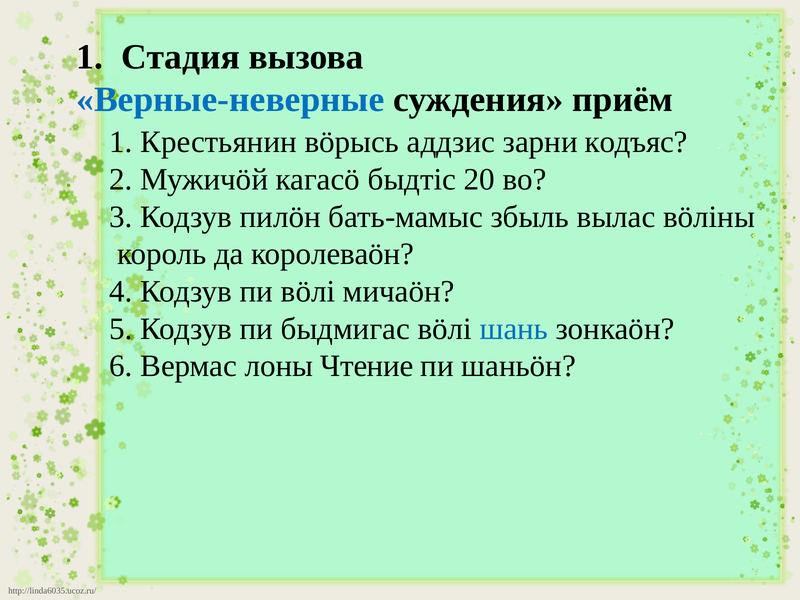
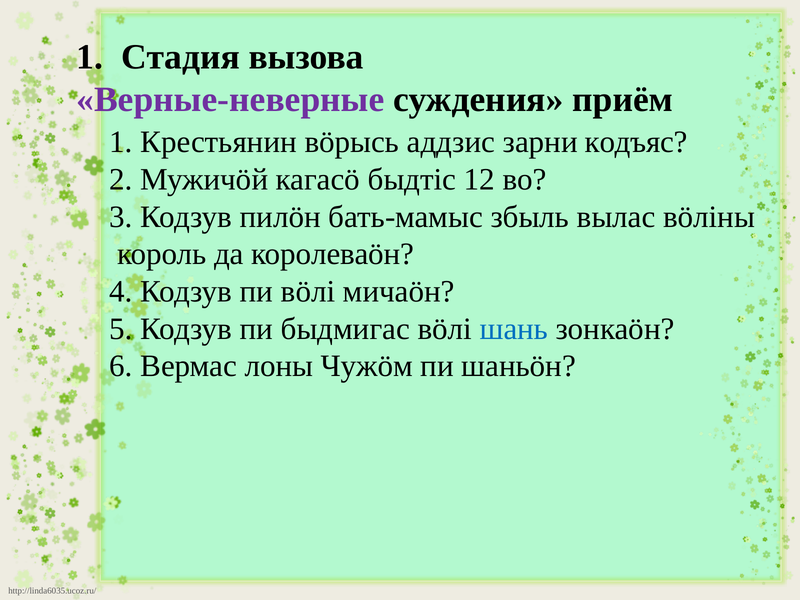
Верные-неверные colour: blue -> purple
20: 20 -> 12
Чтение: Чтение -> Чужöм
